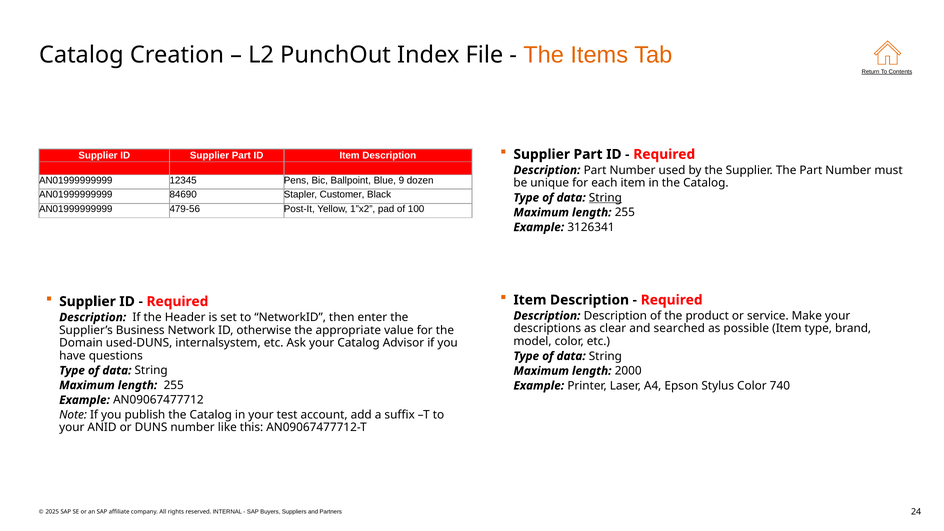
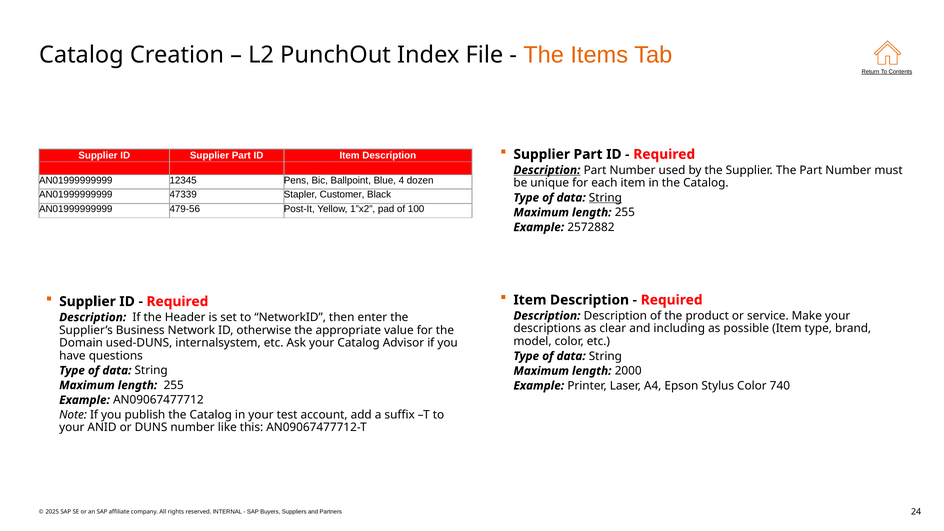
Description at (547, 170) underline: none -> present
9: 9 -> 4
84690: 84690 -> 47339
3126341: 3126341 -> 2572882
searched: searched -> including
